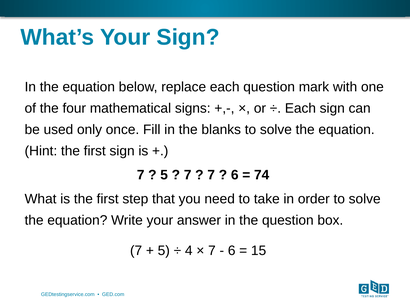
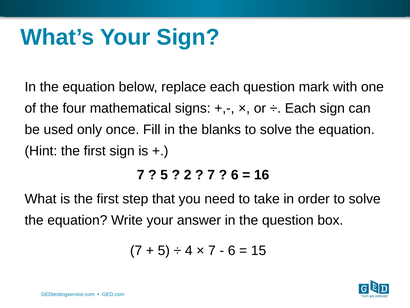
7 at (188, 175): 7 -> 2
74: 74 -> 16
